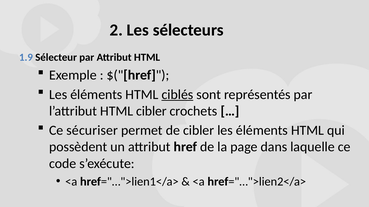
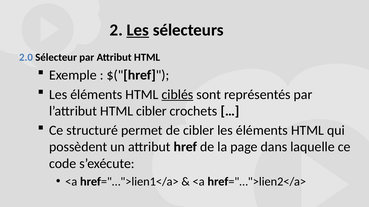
Les at (138, 30) underline: none -> present
1.9: 1.9 -> 2.0
sécuriser: sécuriser -> structuré
